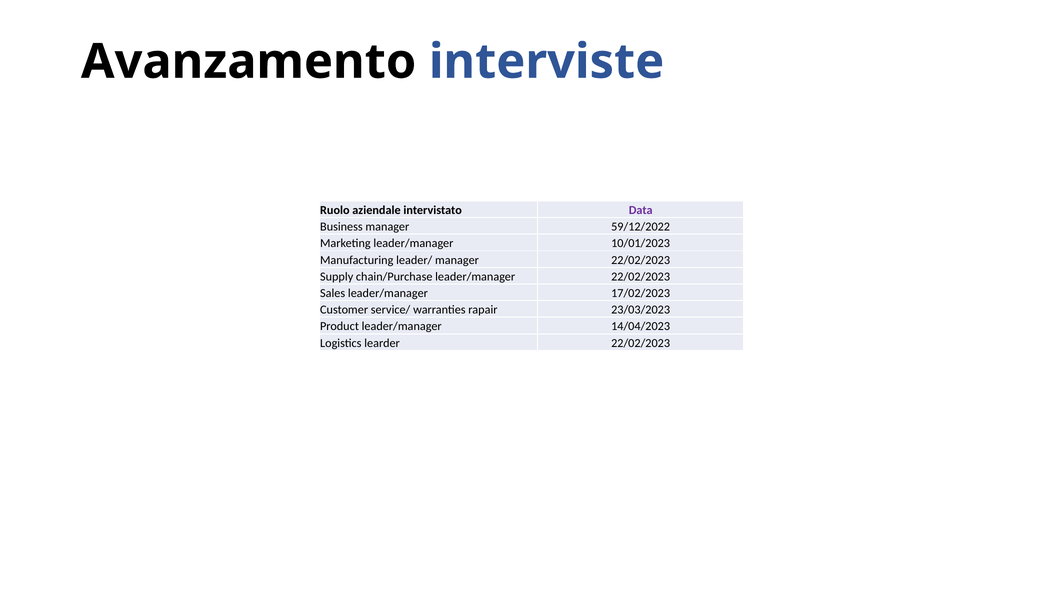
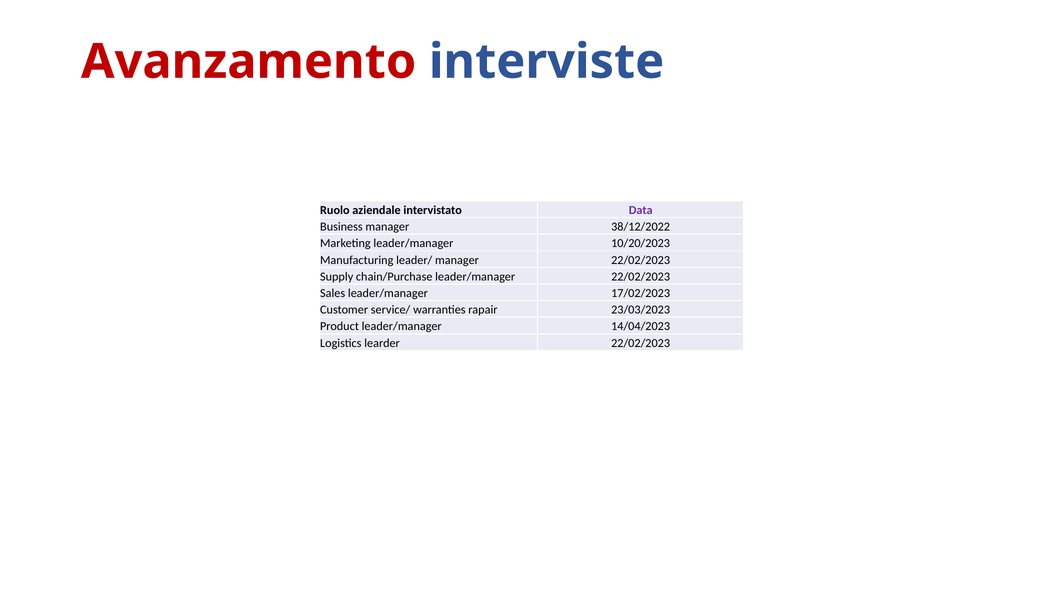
Avanzamento colour: black -> red
59/12/2022: 59/12/2022 -> 38/12/2022
10/01/2023: 10/01/2023 -> 10/20/2023
